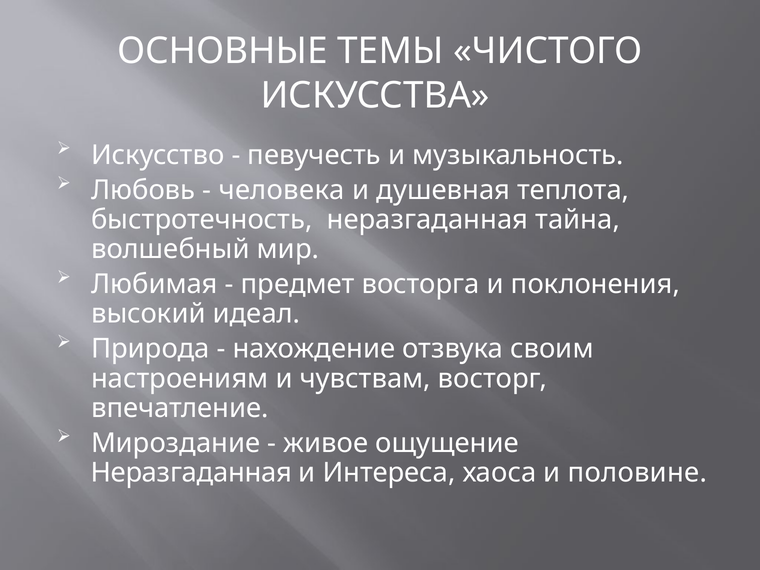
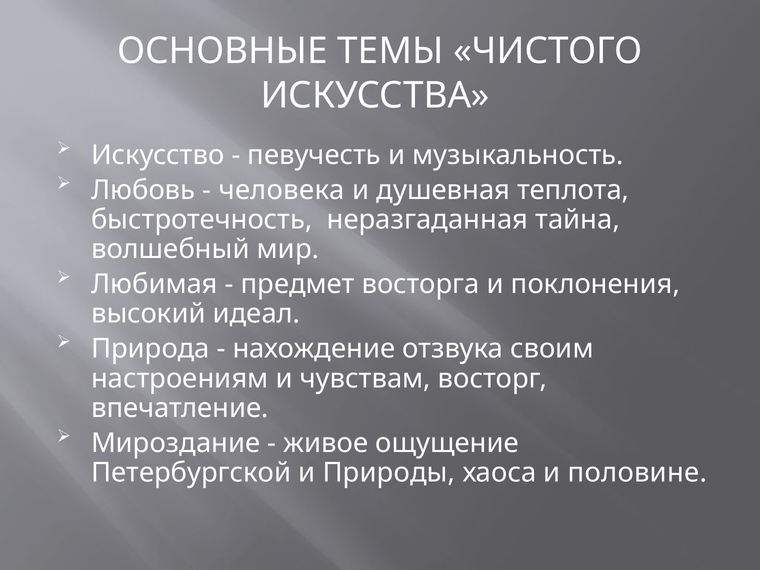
Неразгаданная at (191, 473): Неразгаданная -> Петербургской
Интереса: Интереса -> Природы
